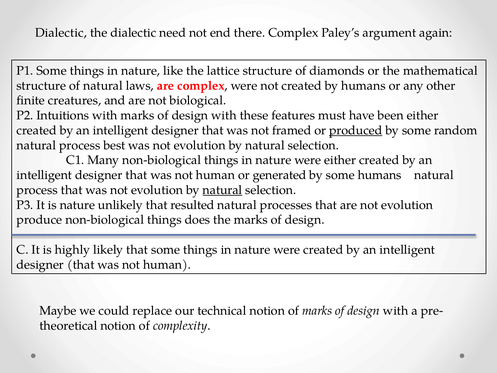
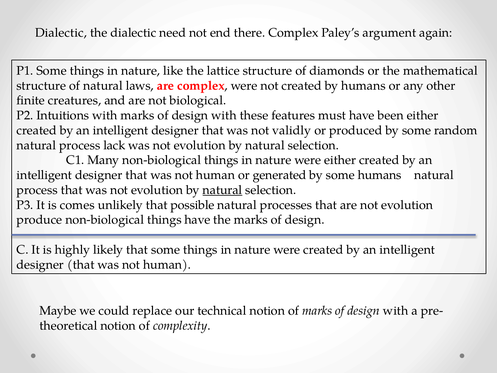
framed: framed -> validly
produced underline: present -> none
best: best -> lack
is nature: nature -> comes
resulted: resulted -> possible
things does: does -> have
